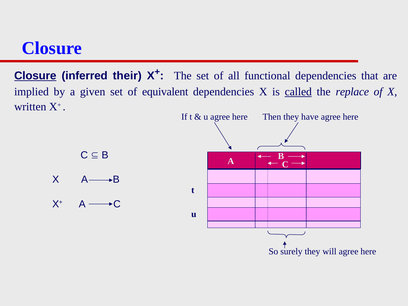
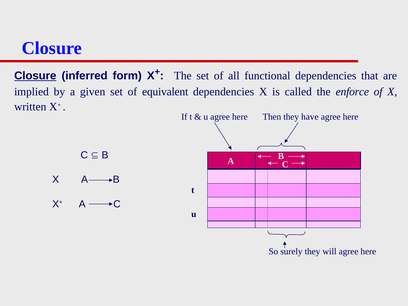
their: their -> form
called underline: present -> none
replace: replace -> enforce
